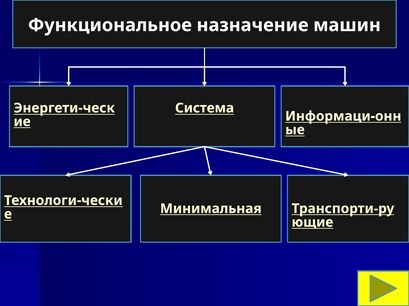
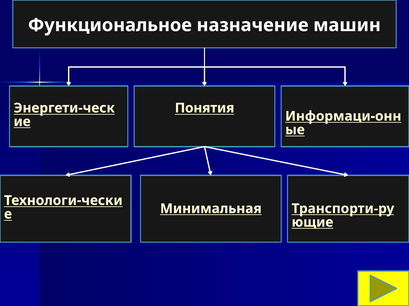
Система: Система -> Понятия
